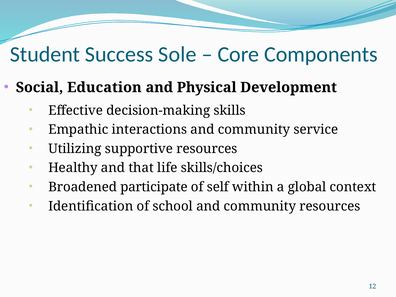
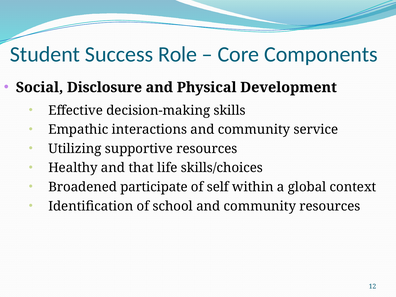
Sole: Sole -> Role
Education: Education -> Disclosure
